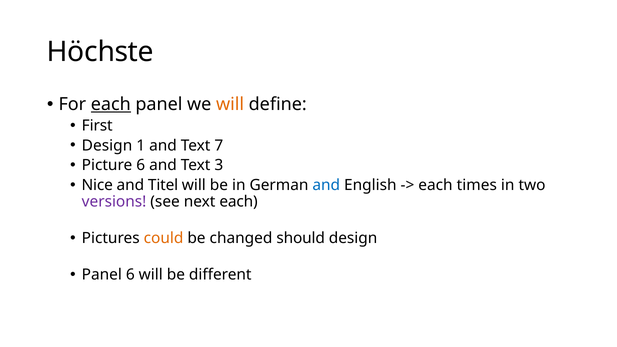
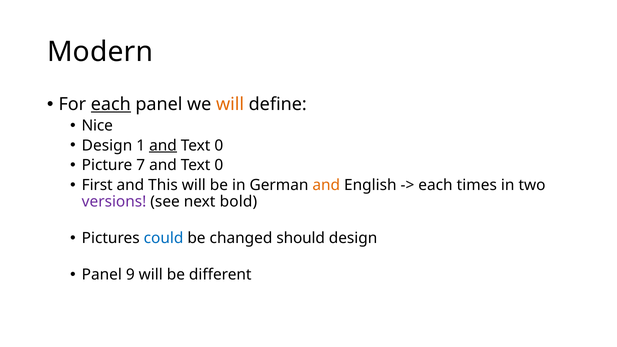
Höchste: Höchste -> Modern
First: First -> Nice
and at (163, 145) underline: none -> present
7 at (219, 145): 7 -> 0
Picture 6: 6 -> 7
3 at (219, 165): 3 -> 0
Nice: Nice -> First
Titel: Titel -> This
and at (326, 185) colour: blue -> orange
next each: each -> bold
could colour: orange -> blue
Panel 6: 6 -> 9
